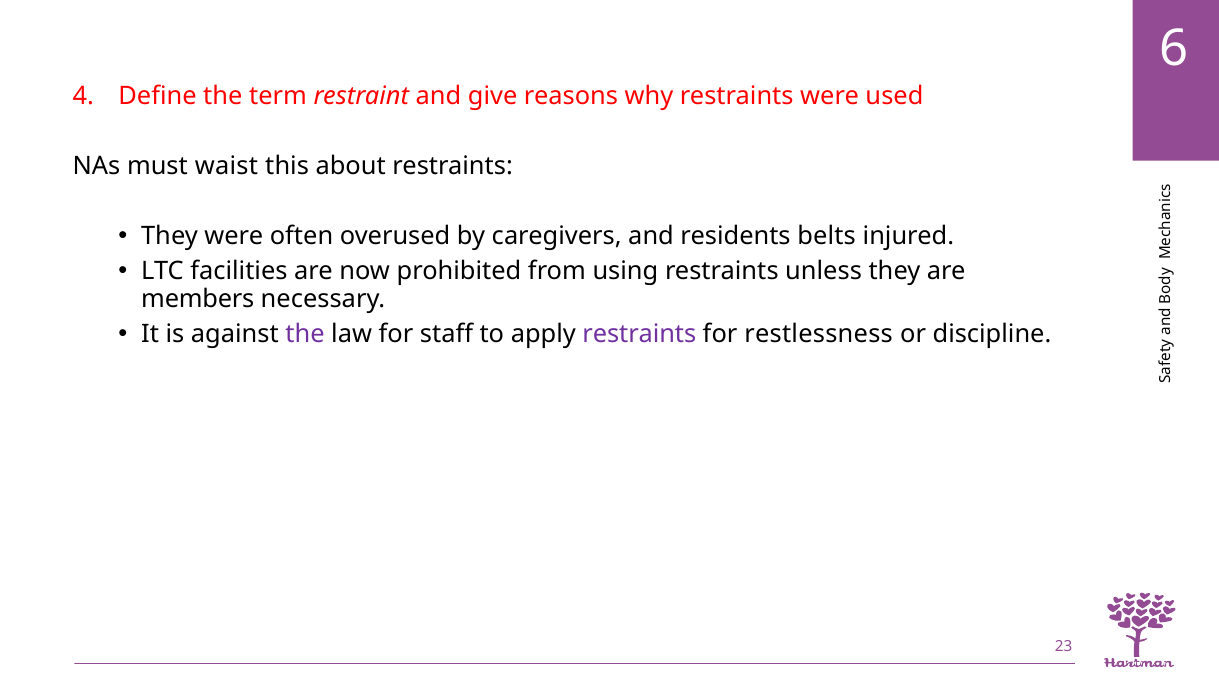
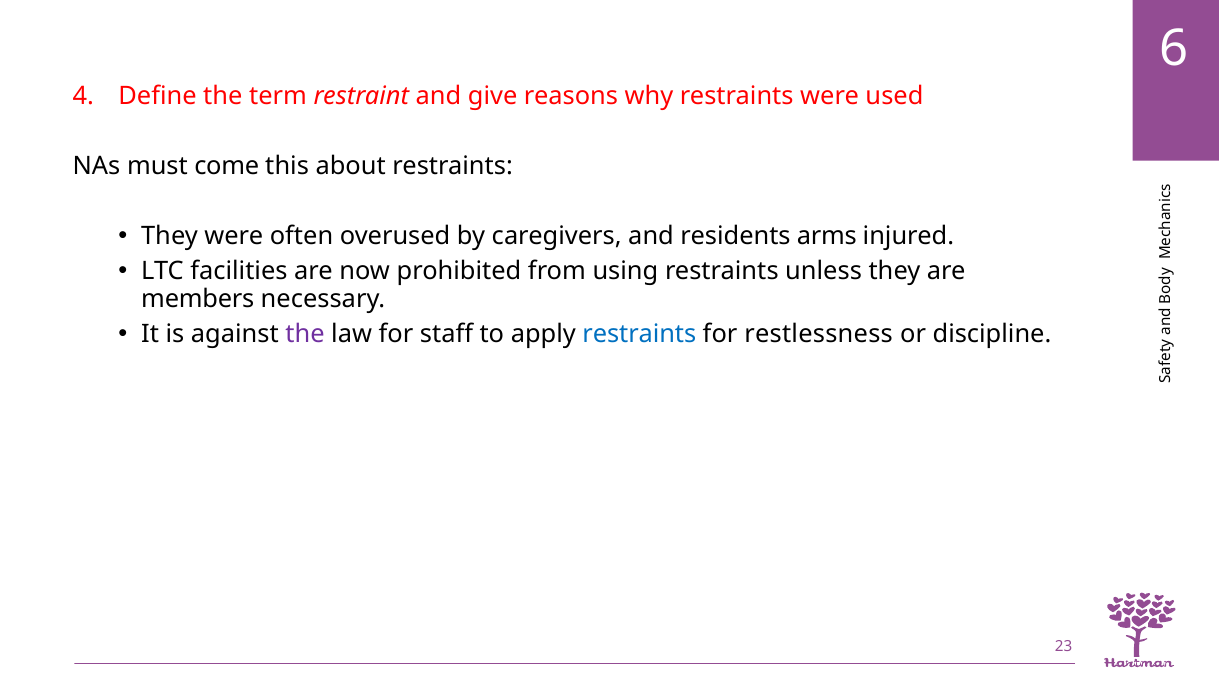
waist: waist -> come
belts: belts -> arms
restraints at (639, 334) colour: purple -> blue
